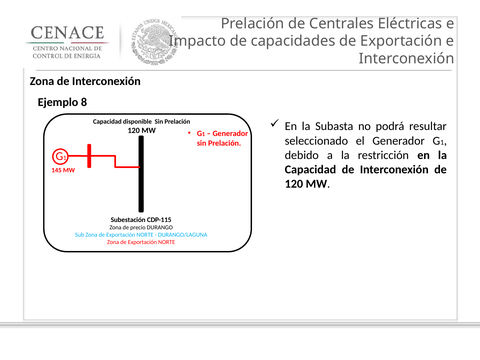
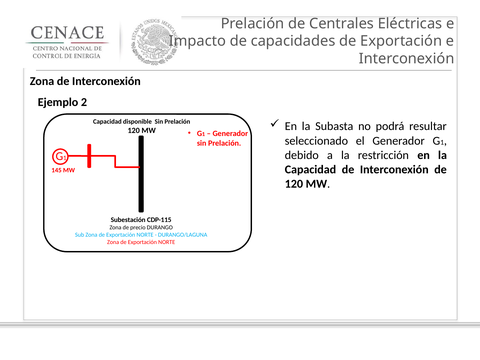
8: 8 -> 2
